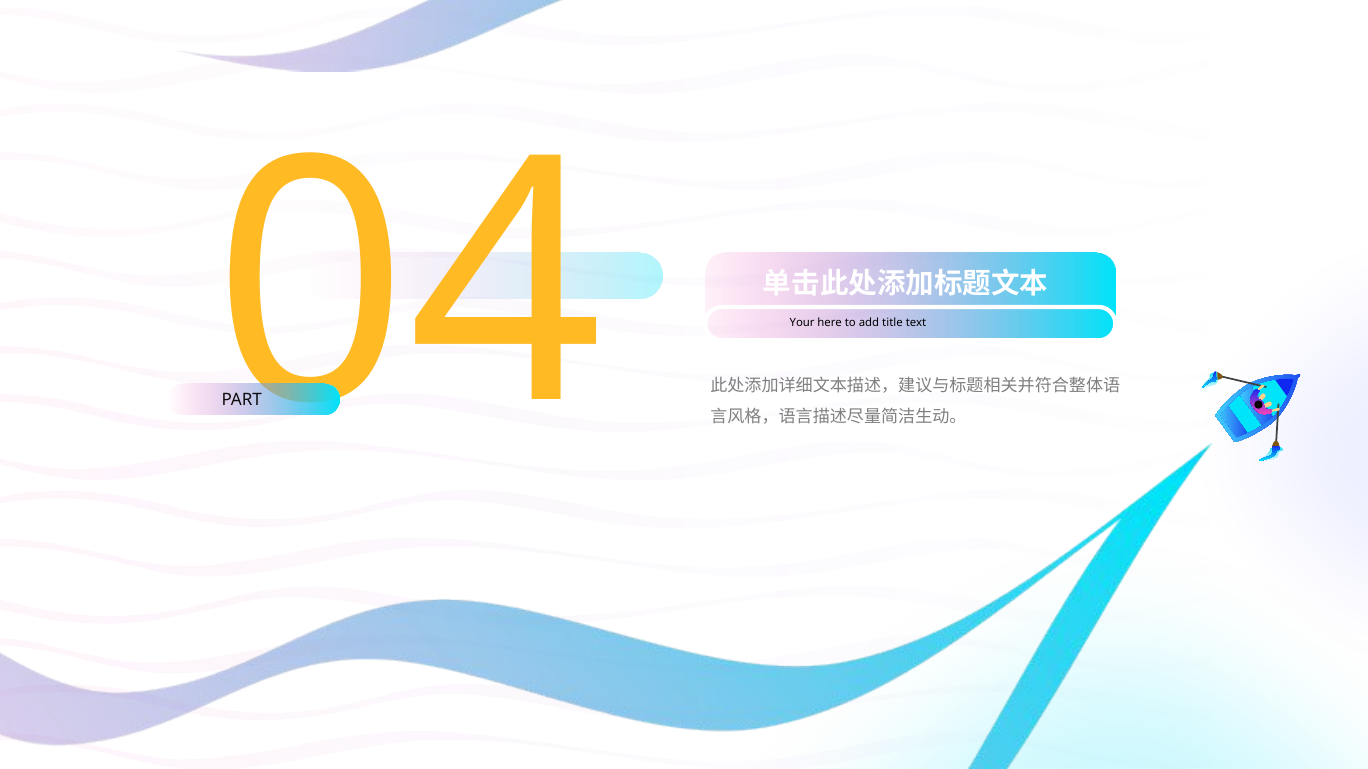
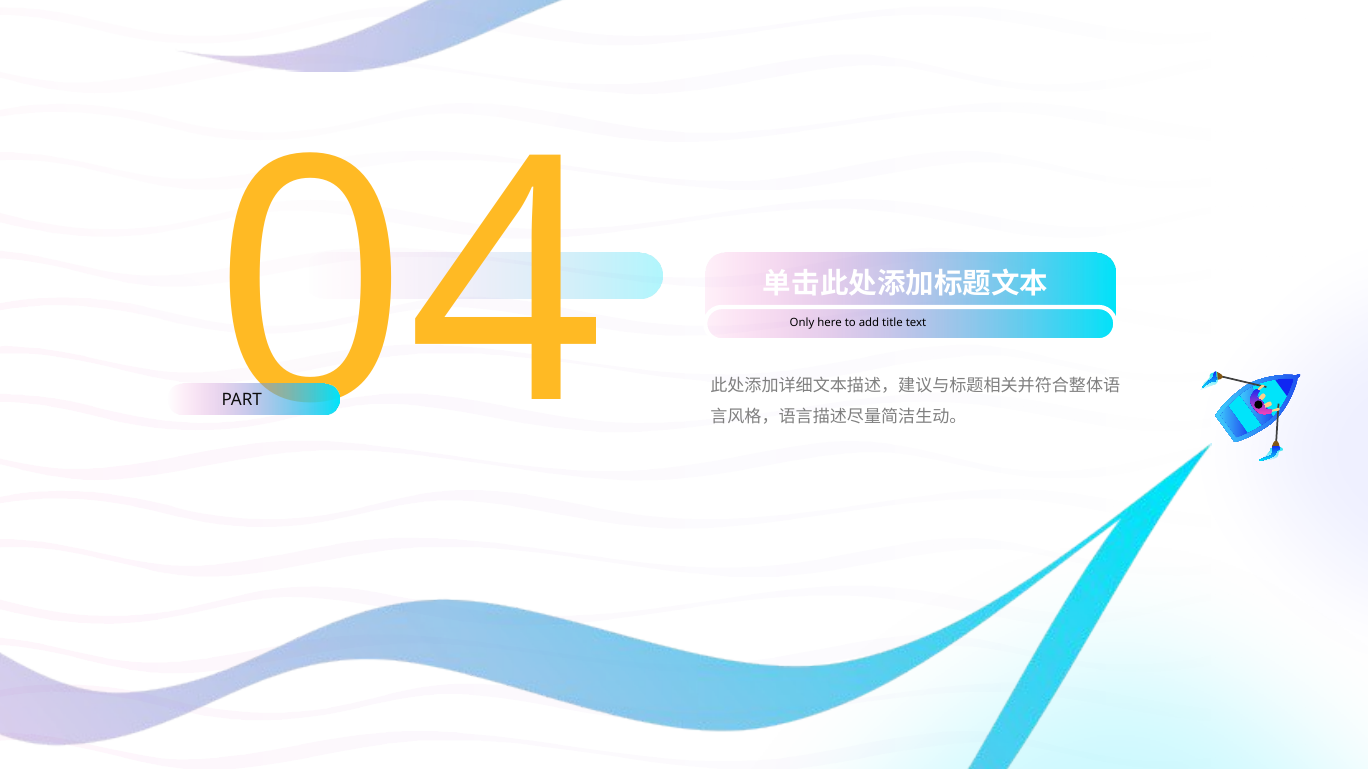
Your: Your -> Only
